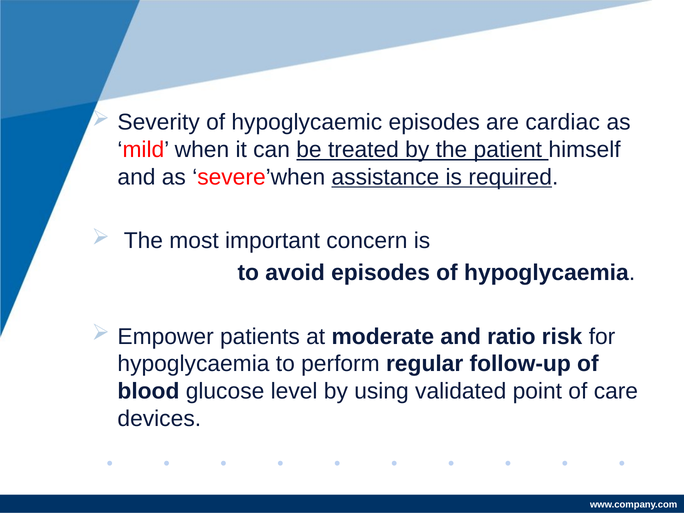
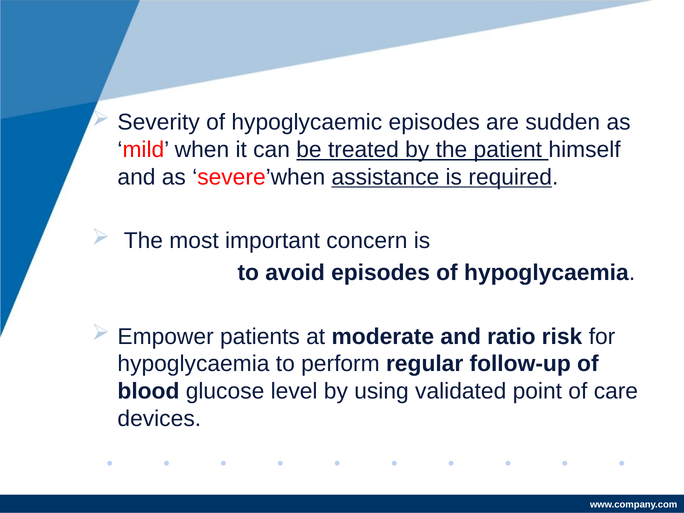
cardiac: cardiac -> sudden
